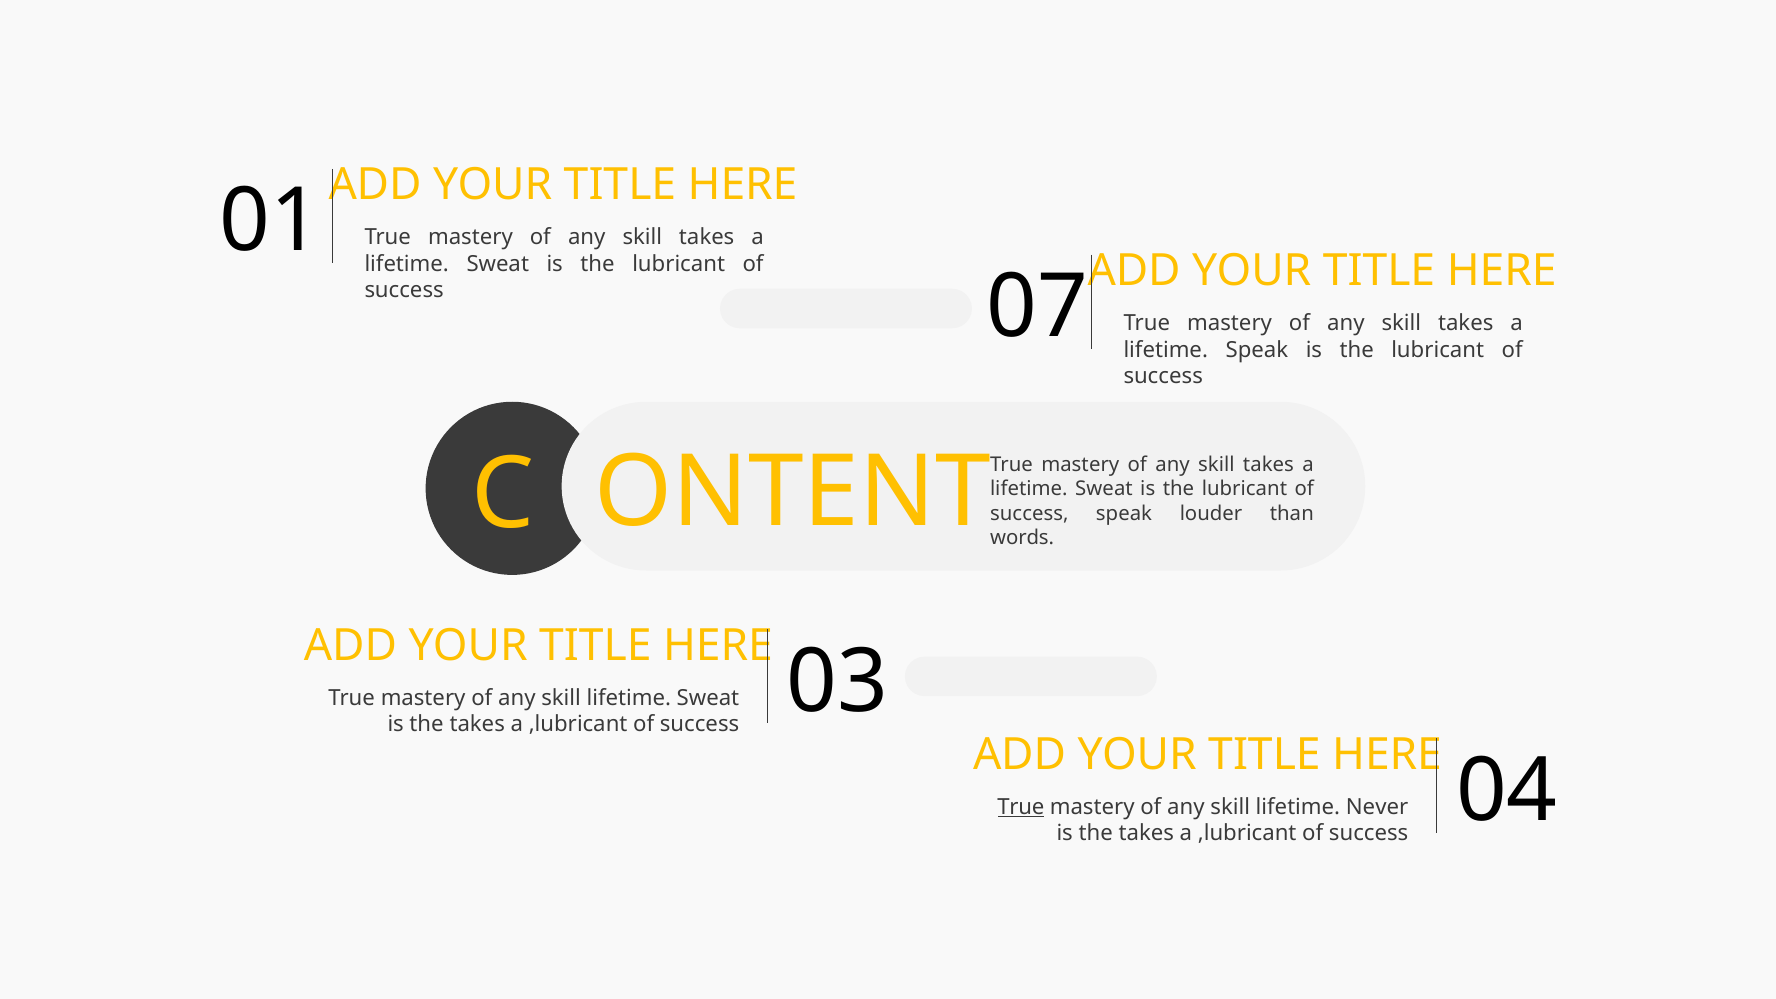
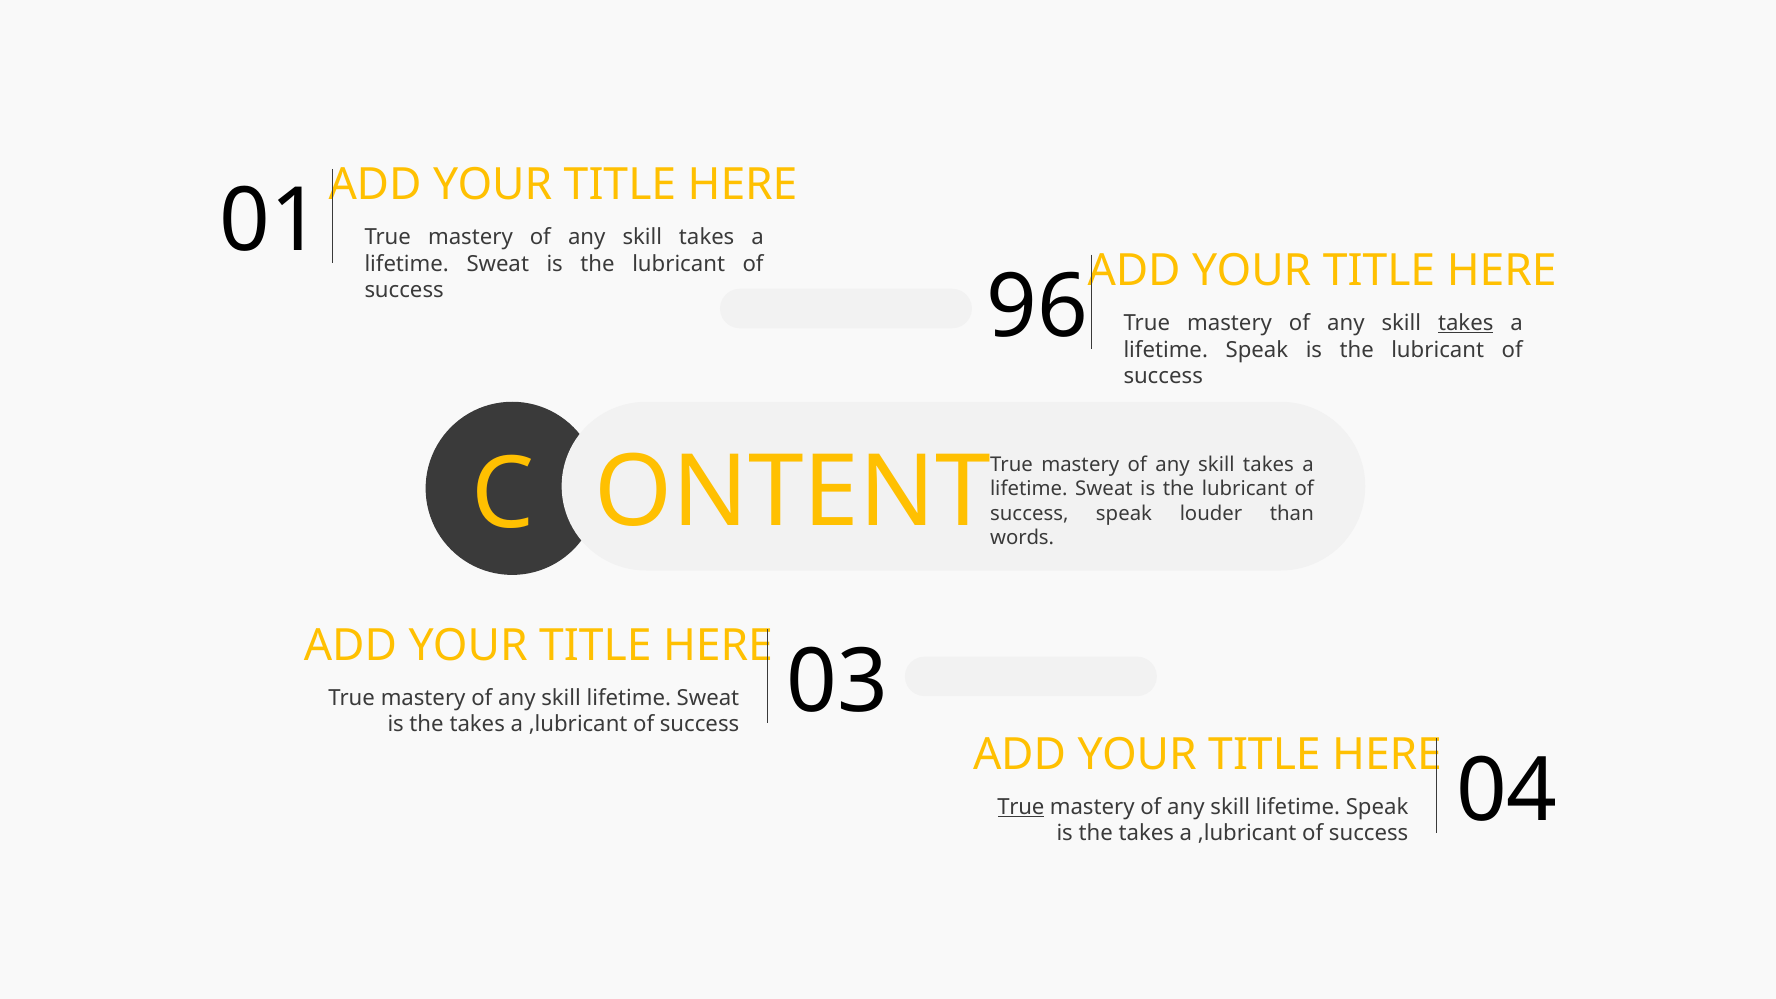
07: 07 -> 96
takes at (1466, 323) underline: none -> present
skill lifetime Never: Never -> Speak
